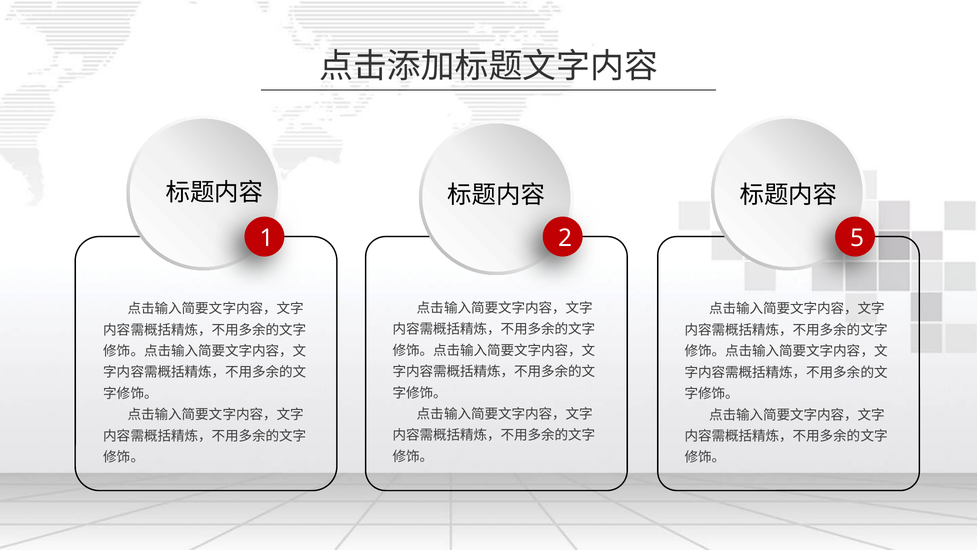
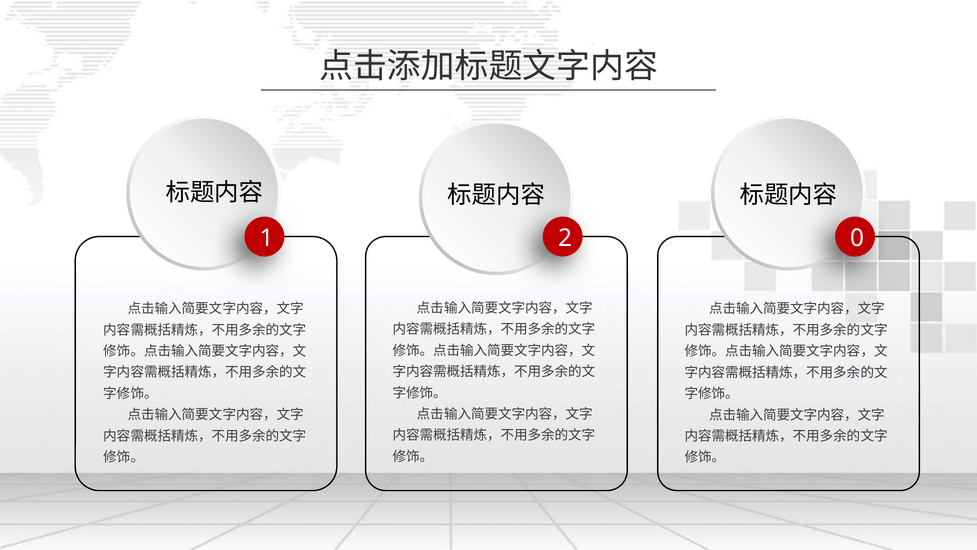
5: 5 -> 0
